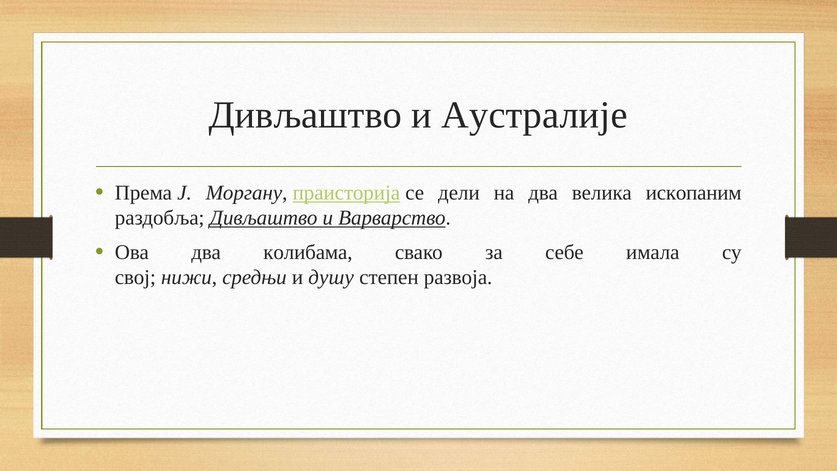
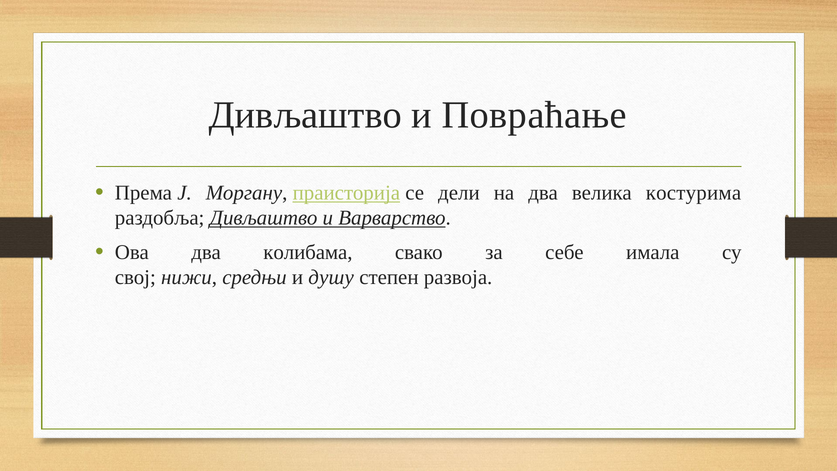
Аустралије: Аустралије -> Повраћање
ископаним: ископаним -> костурима
